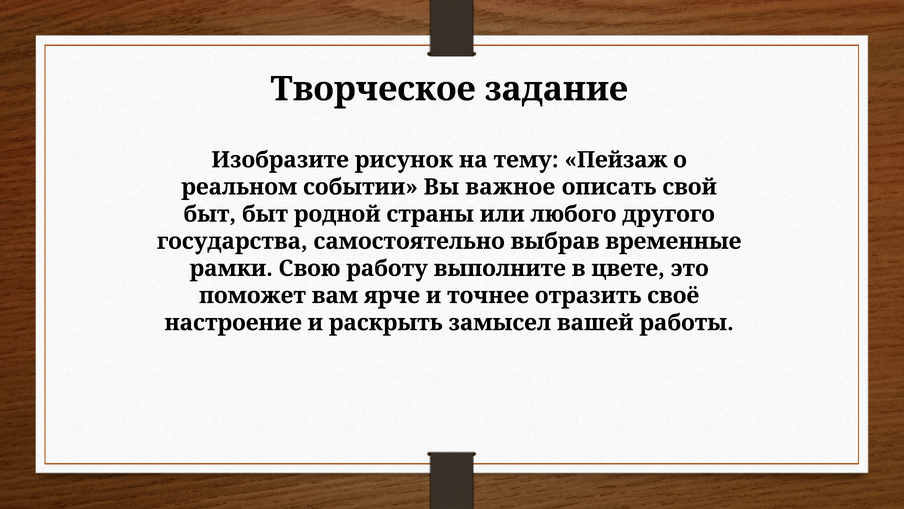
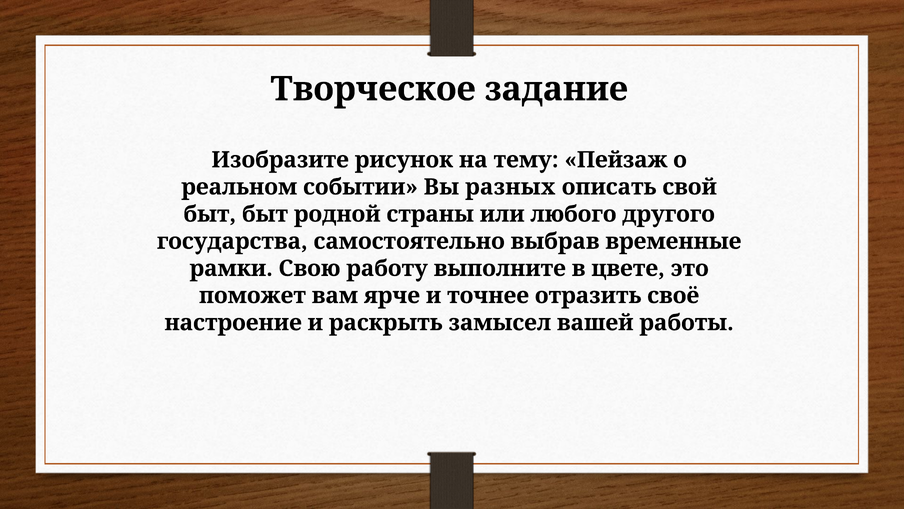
важное: важное -> разных
